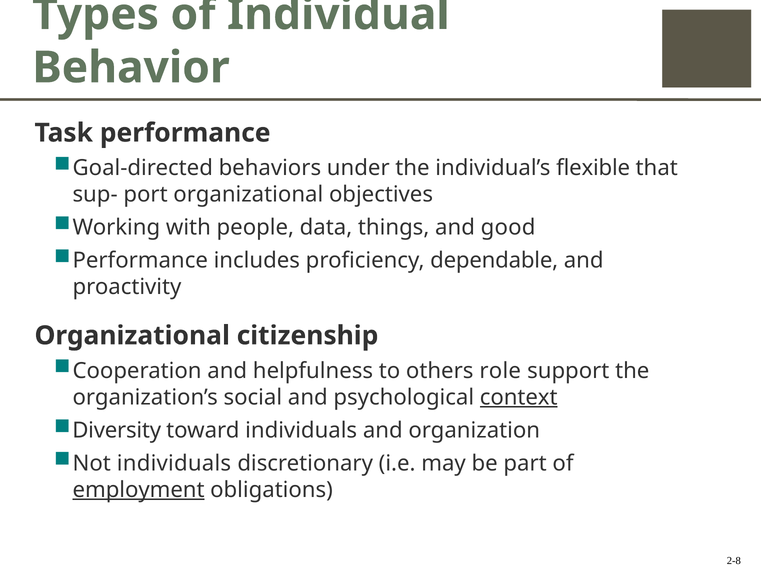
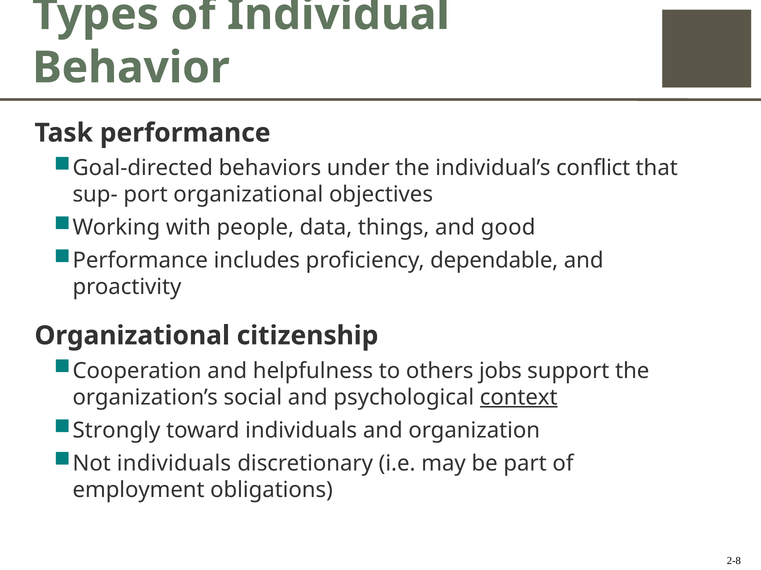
flexible: flexible -> conflict
role: role -> jobs
Diversity: Diversity -> Strongly
employment underline: present -> none
